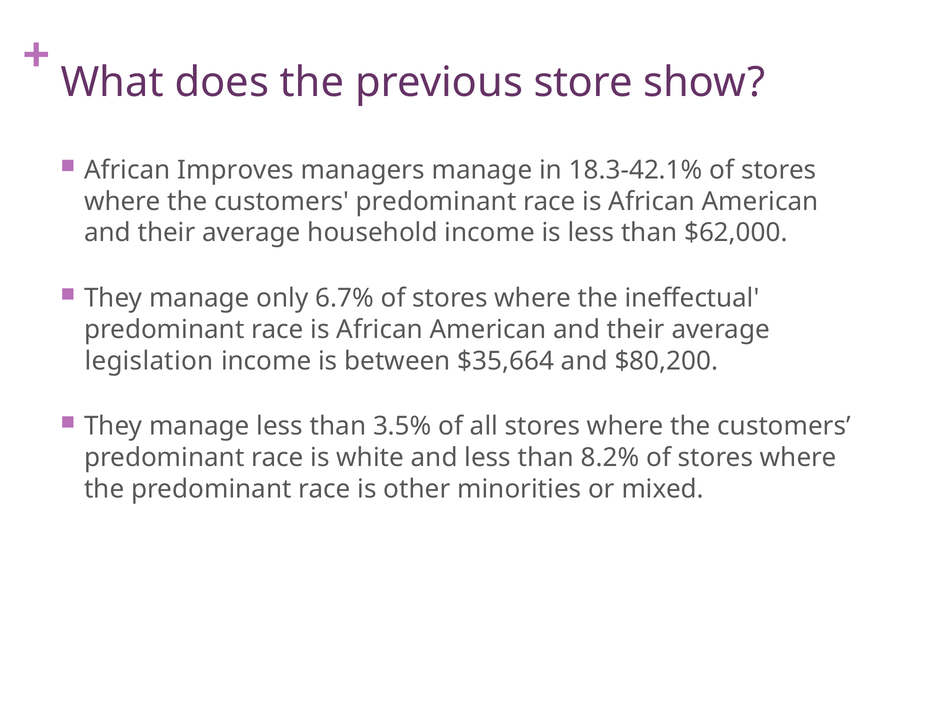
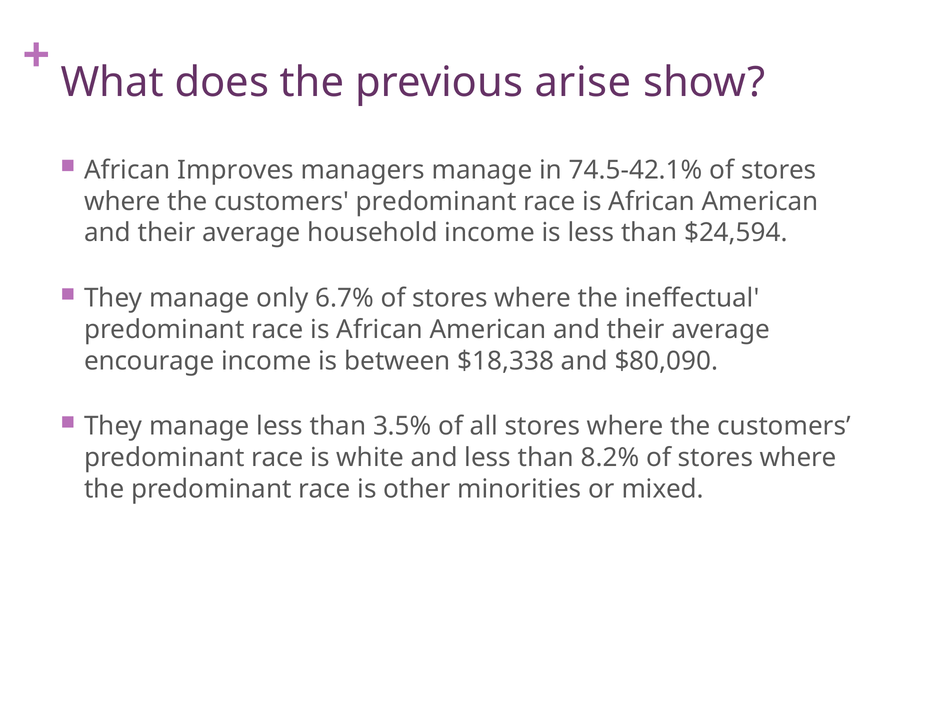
store: store -> arise
18.3-42.1%: 18.3-42.1% -> 74.5-42.1%
$62,000: $62,000 -> $24,594
legislation: legislation -> encourage
$35,664: $35,664 -> $18,338
$80,200: $80,200 -> $80,090
